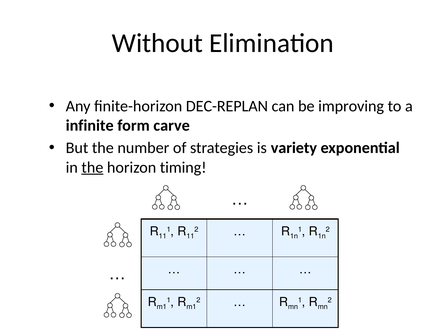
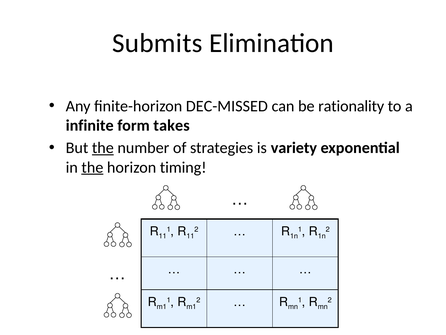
Without: Without -> Submits
DEC-REPLAN: DEC-REPLAN -> DEC-MISSED
improving: improving -> rationality
carve: carve -> takes
the at (103, 148) underline: none -> present
